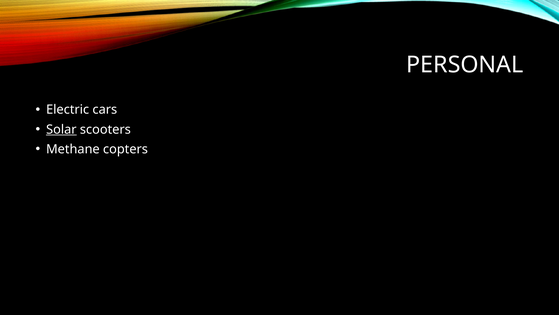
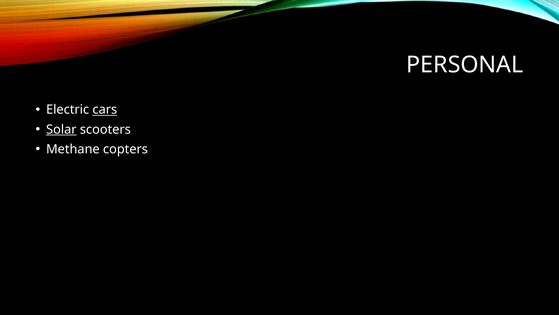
cars underline: none -> present
